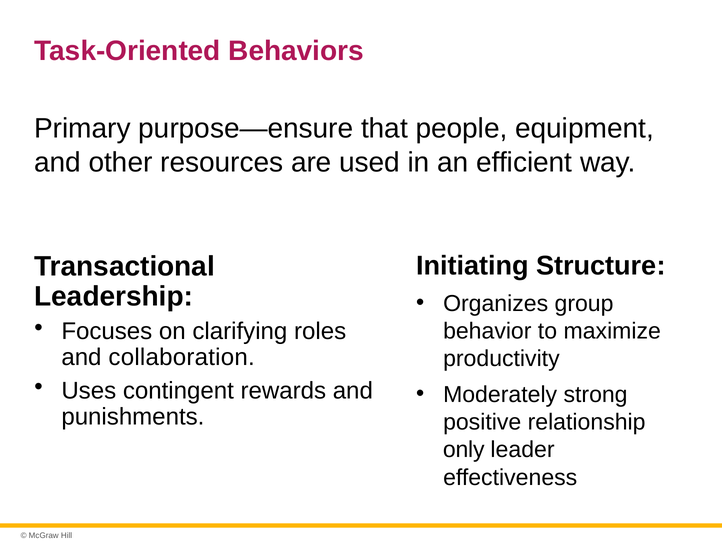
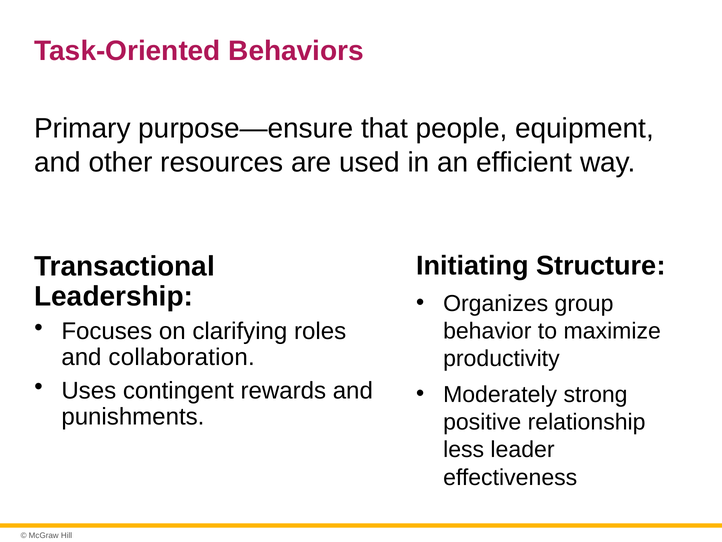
only: only -> less
